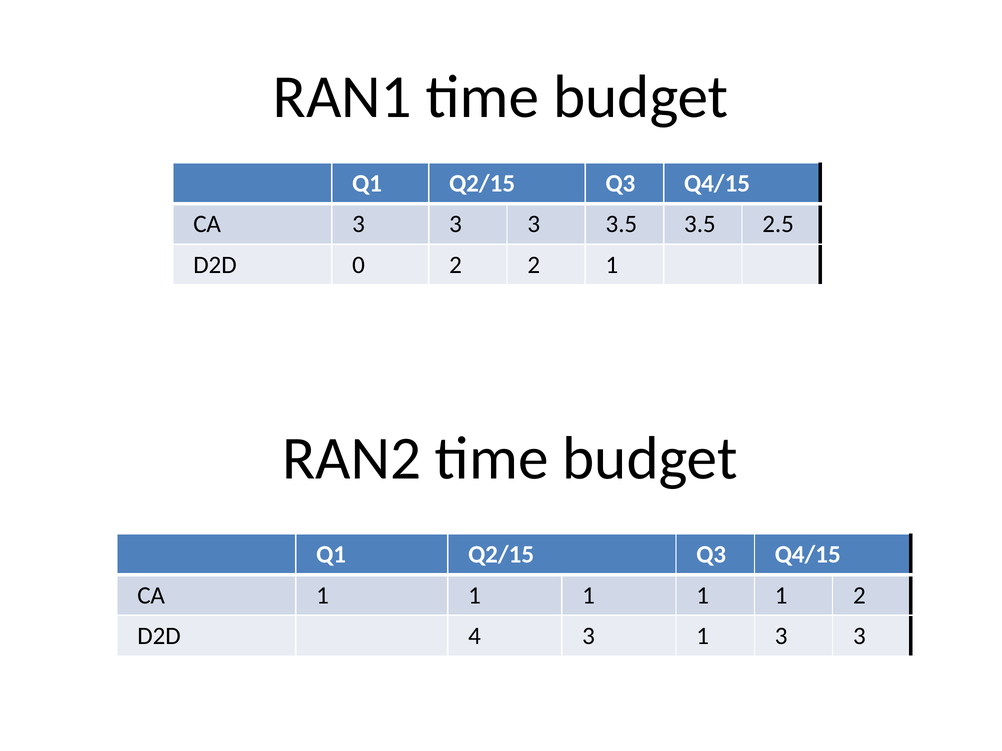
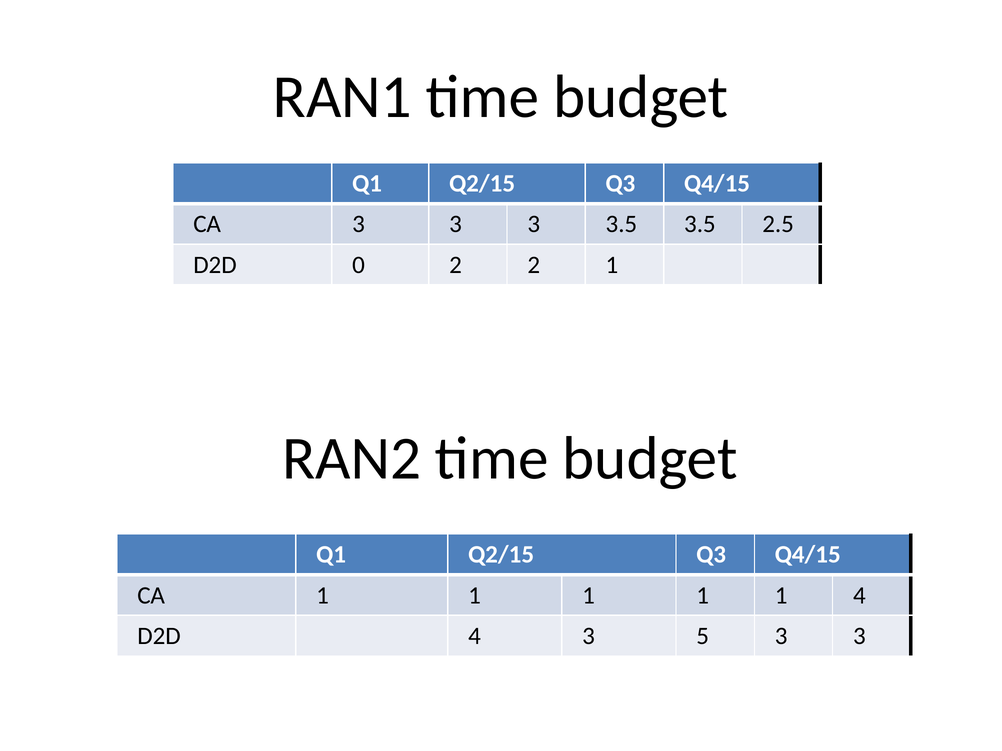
1 2: 2 -> 4
3 1: 1 -> 5
